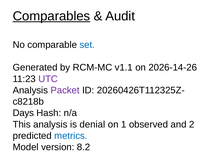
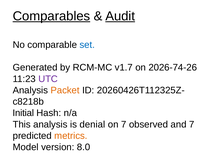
Audit underline: none -> present
v1.1: v1.1 -> v1.7
2026-14-26: 2026-14-26 -> 2026-74-26
Packet colour: purple -> orange
Days: Days -> Initial
on 1: 1 -> 7
and 2: 2 -> 7
metrics colour: blue -> orange
8.2: 8.2 -> 8.0
